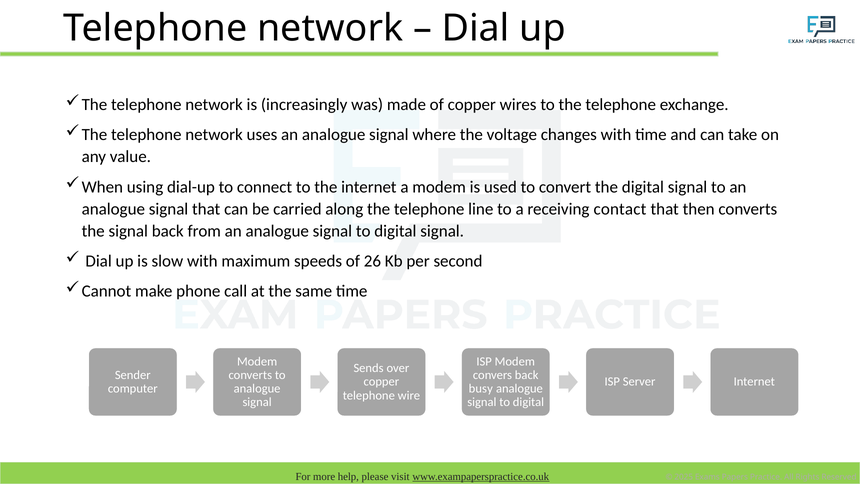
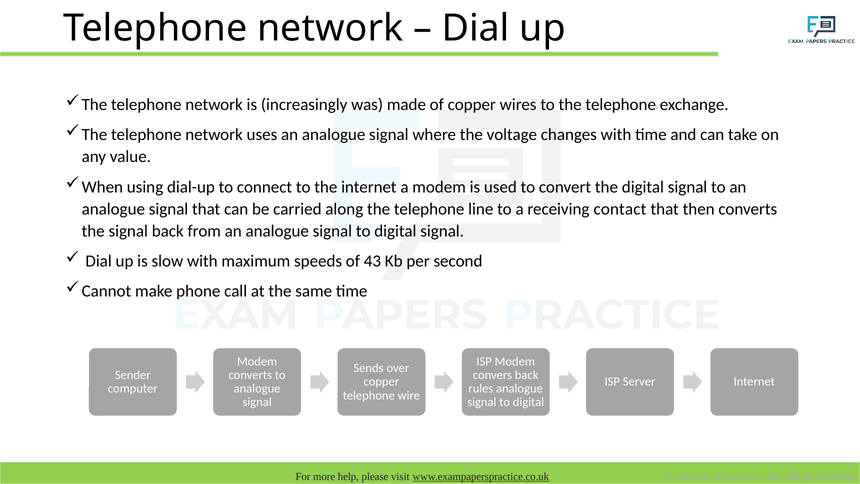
26: 26 -> 43
busy: busy -> rules
